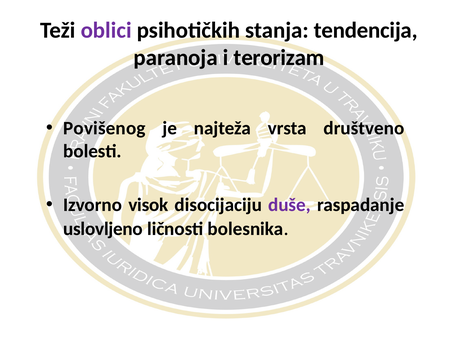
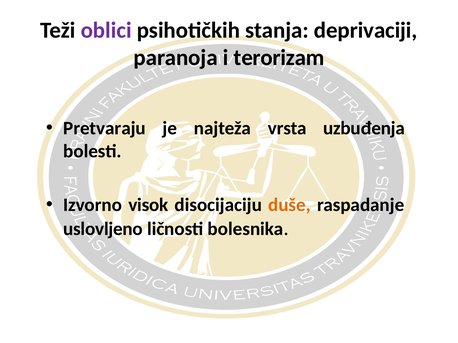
tendencija: tendencija -> deprivaciji
Povišenog: Povišenog -> Pretvaraju
društveno: društveno -> uzbuđenja
duše colour: purple -> orange
